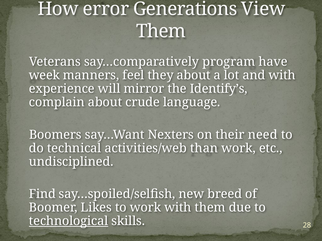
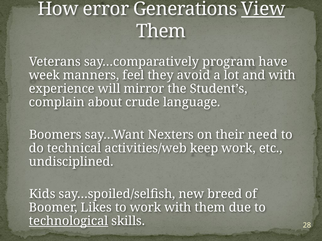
View underline: none -> present
they about: about -> avoid
Identify’s: Identify’s -> Student’s
than: than -> keep
Find: Find -> Kids
